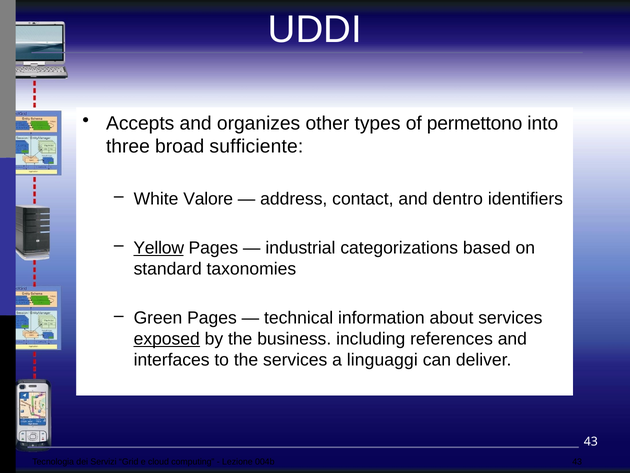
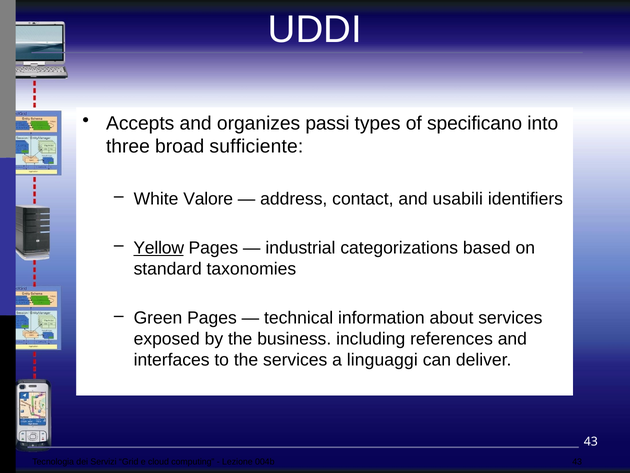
other: other -> passi
permettono: permettono -> specificano
dentro: dentro -> usabili
exposed underline: present -> none
